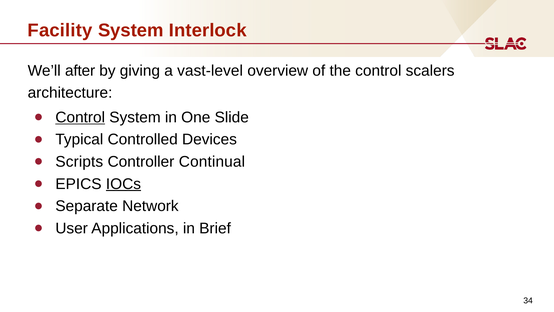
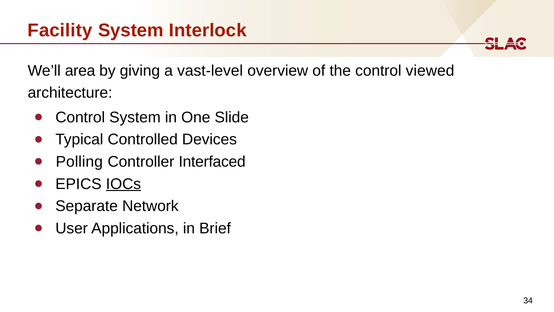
after: after -> area
scalers: scalers -> viewed
Control at (80, 117) underline: present -> none
Scripts: Scripts -> Polling
Continual: Continual -> Interfaced
